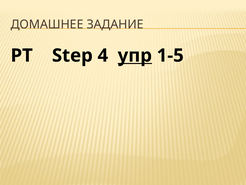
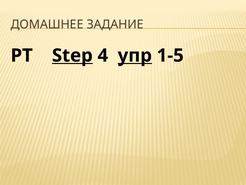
Step underline: none -> present
